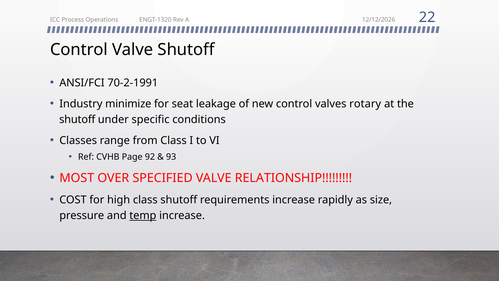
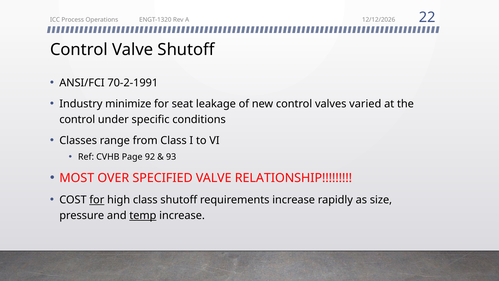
rotary: rotary -> varied
shutoff at (77, 119): shutoff -> control
for at (97, 200) underline: none -> present
